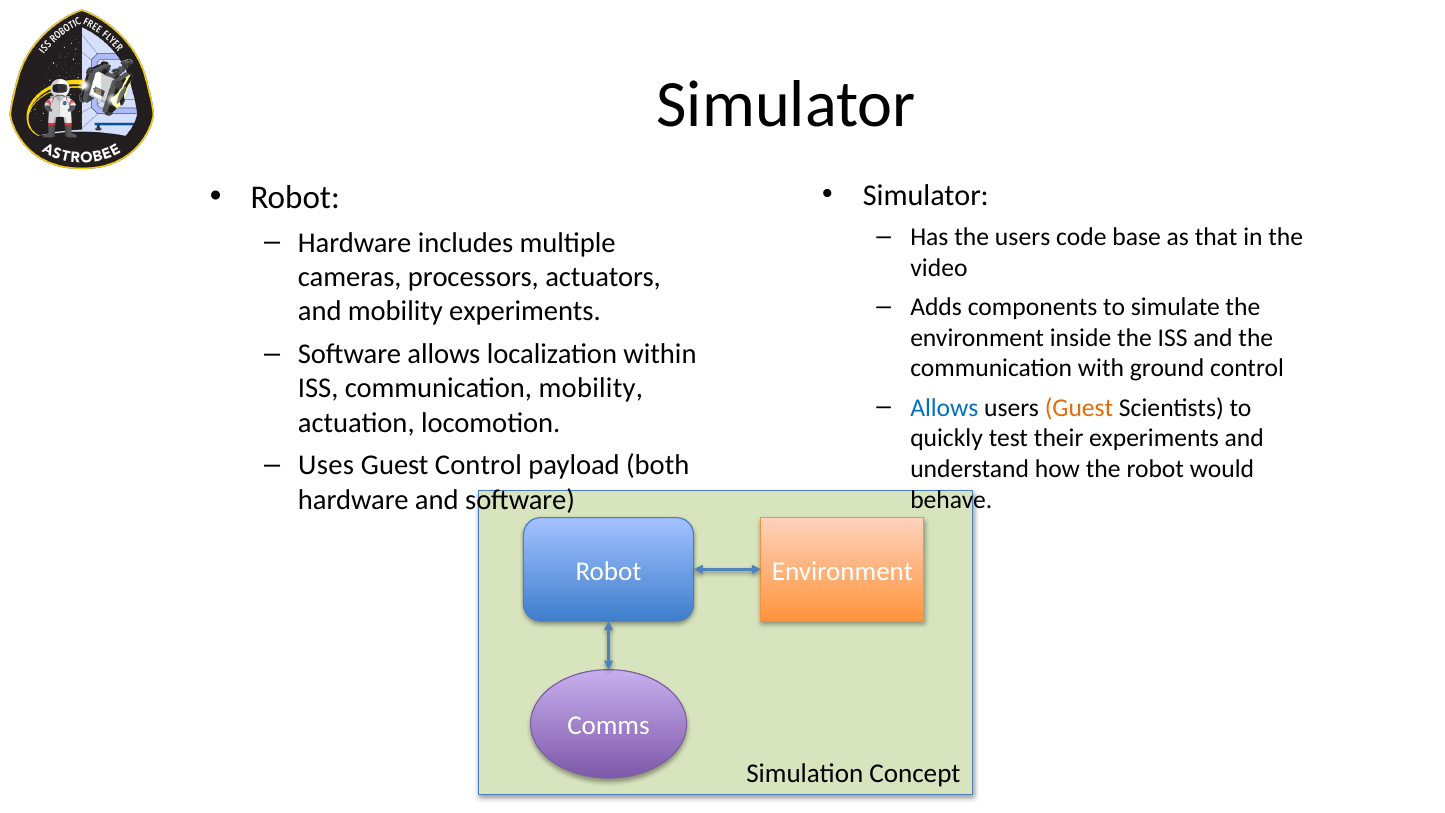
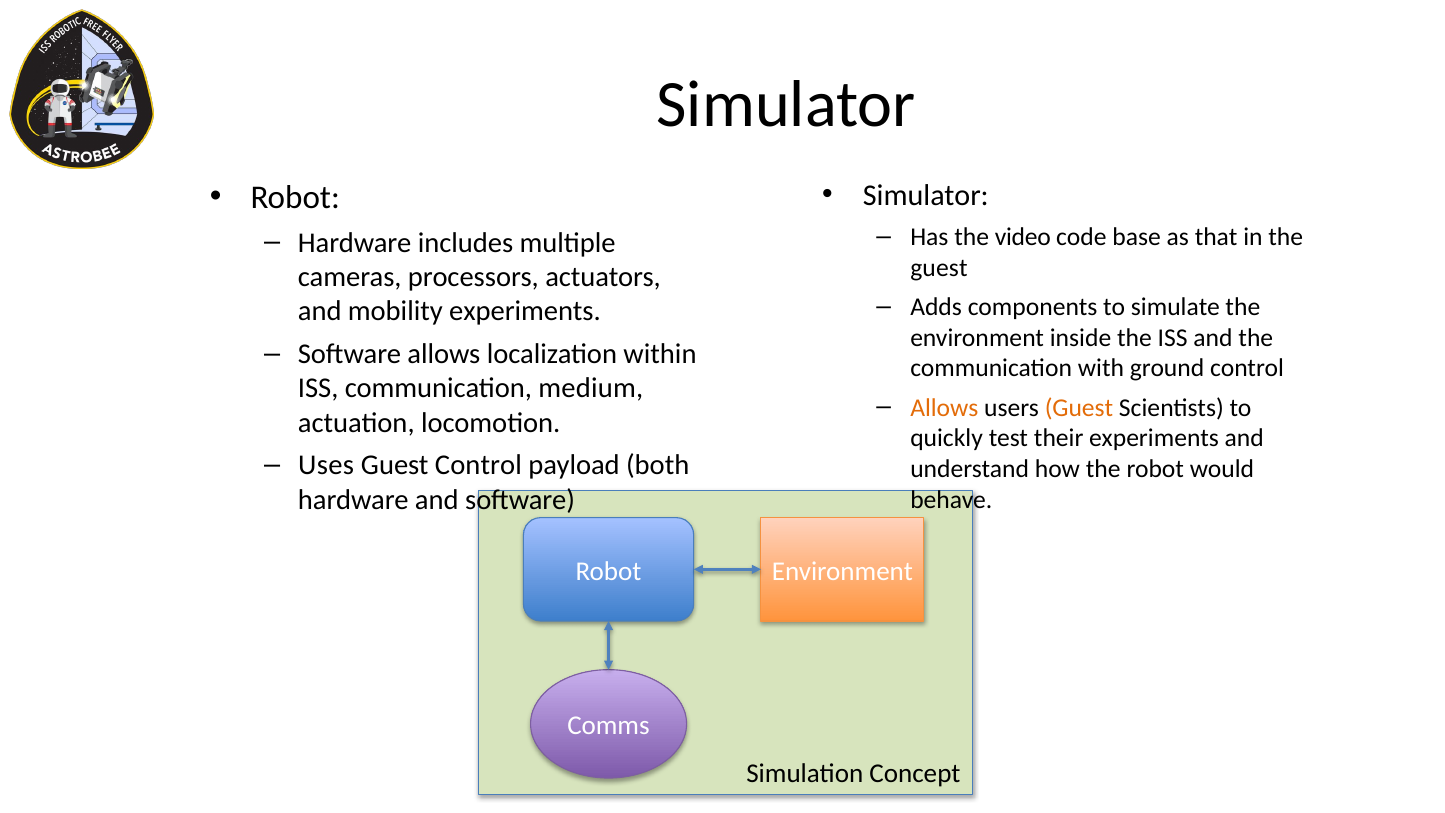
the users: users -> video
video at (939, 268): video -> guest
communication mobility: mobility -> medium
Allows at (944, 408) colour: blue -> orange
